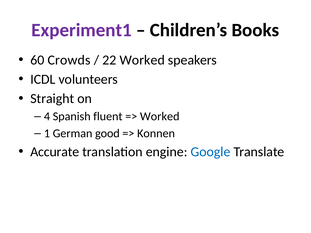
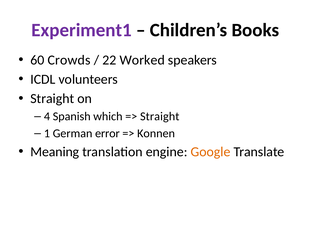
fluent: fluent -> which
Worked at (160, 117): Worked -> Straight
good: good -> error
Accurate: Accurate -> Meaning
Google colour: blue -> orange
